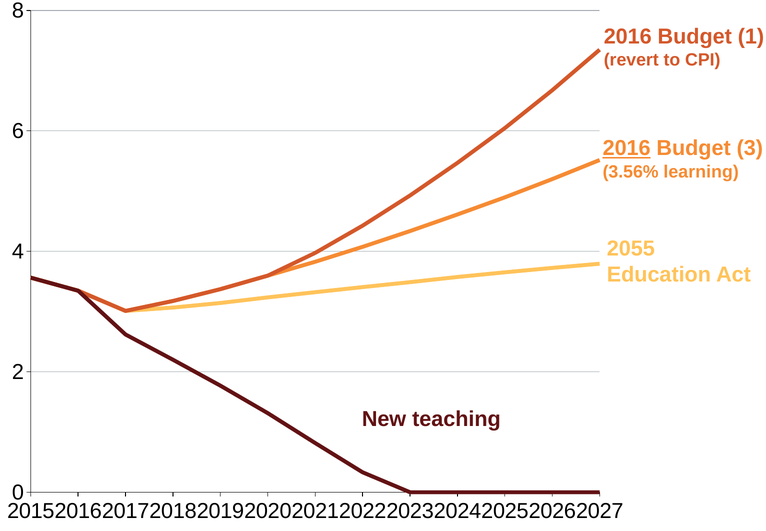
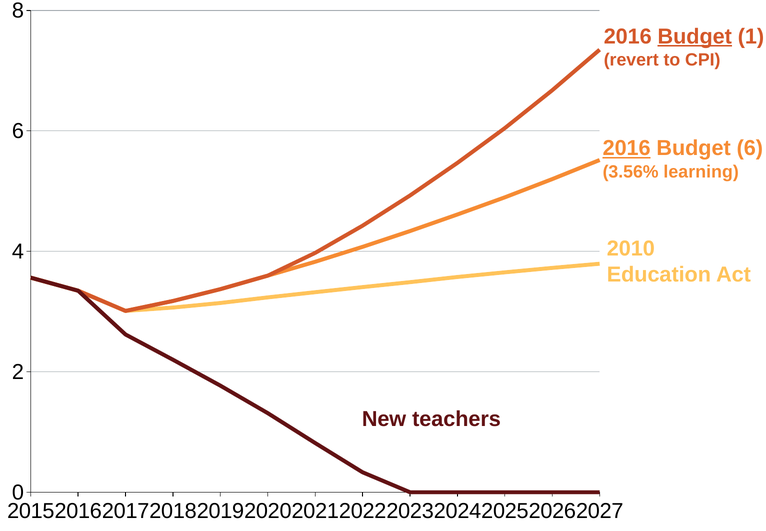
Budget at (695, 37) underline: none -> present
Budget 3: 3 -> 6
2055: 2055 -> 2010
teaching: teaching -> teachers
